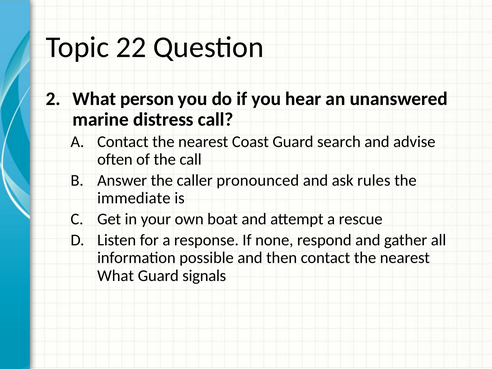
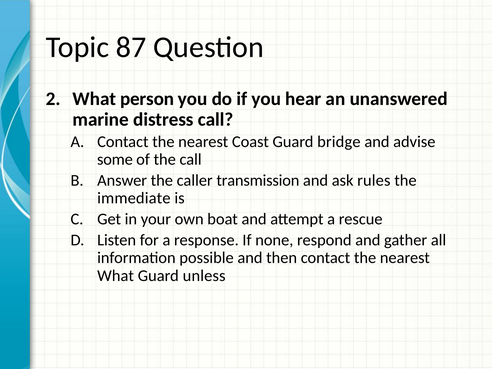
22: 22 -> 87
search: search -> bridge
often: often -> some
pronounced: pronounced -> transmission
signals: signals -> unless
